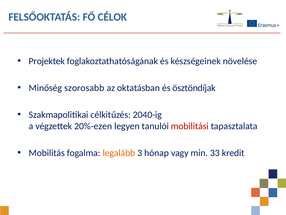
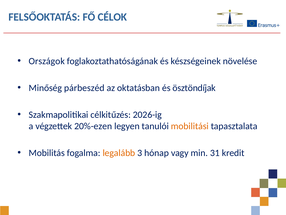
Projektek: Projektek -> Országok
szorosabb: szorosabb -> párbeszéd
2040-ig: 2040-ig -> 2026-ig
mobilitási colour: red -> orange
33: 33 -> 31
